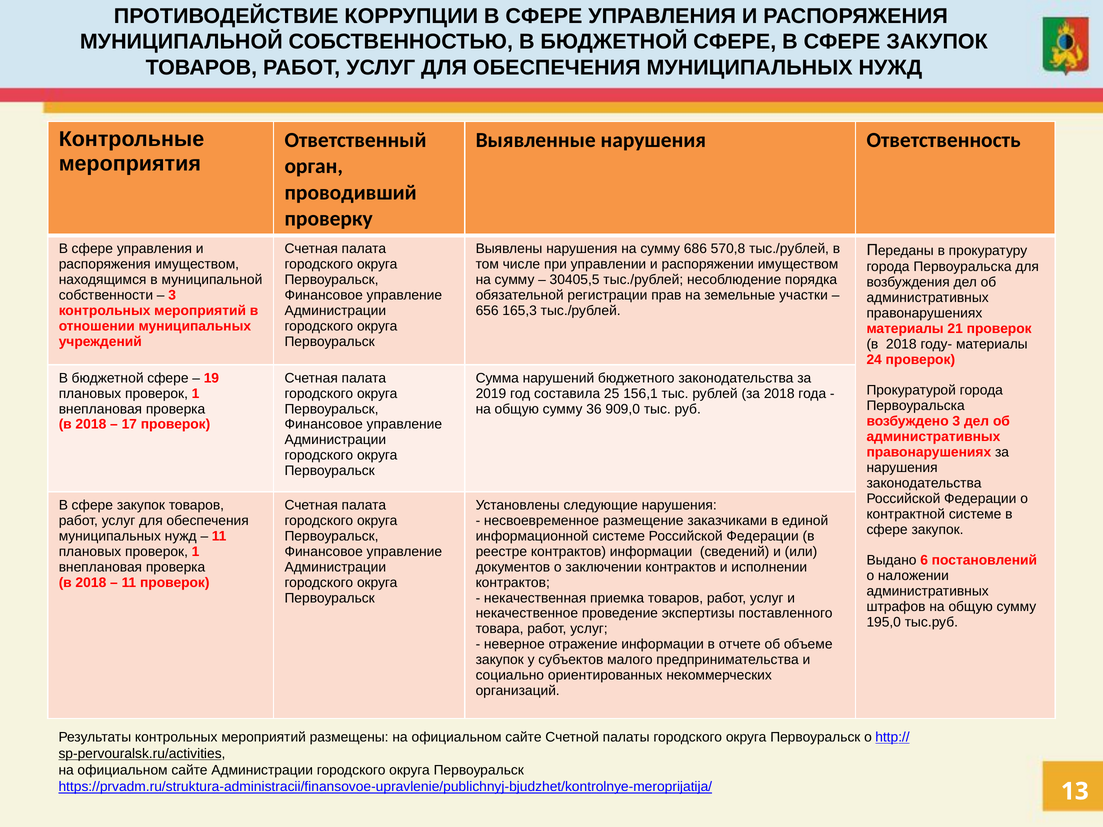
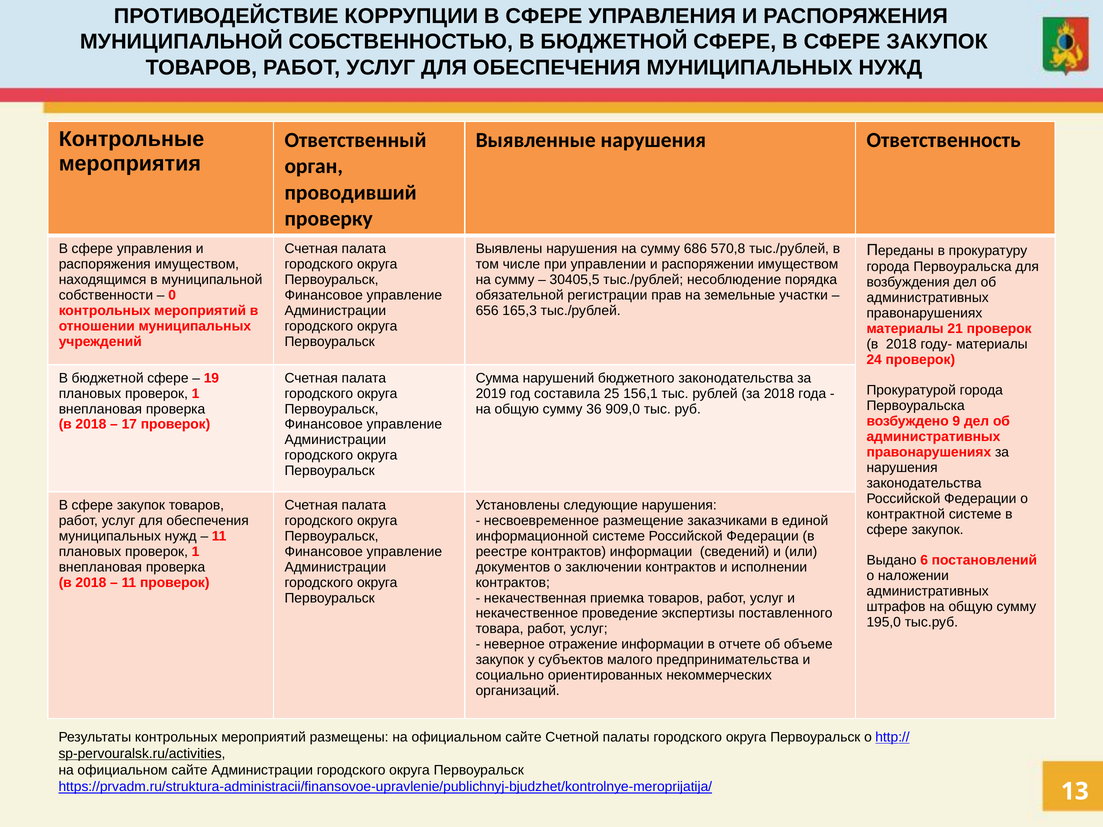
3 at (172, 295): 3 -> 0
возбуждено 3: 3 -> 9
